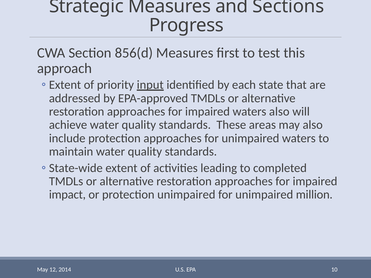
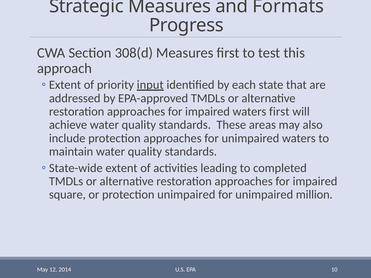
Sections: Sections -> Formats
856(d: 856(d -> 308(d
waters also: also -> first
impact: impact -> square
